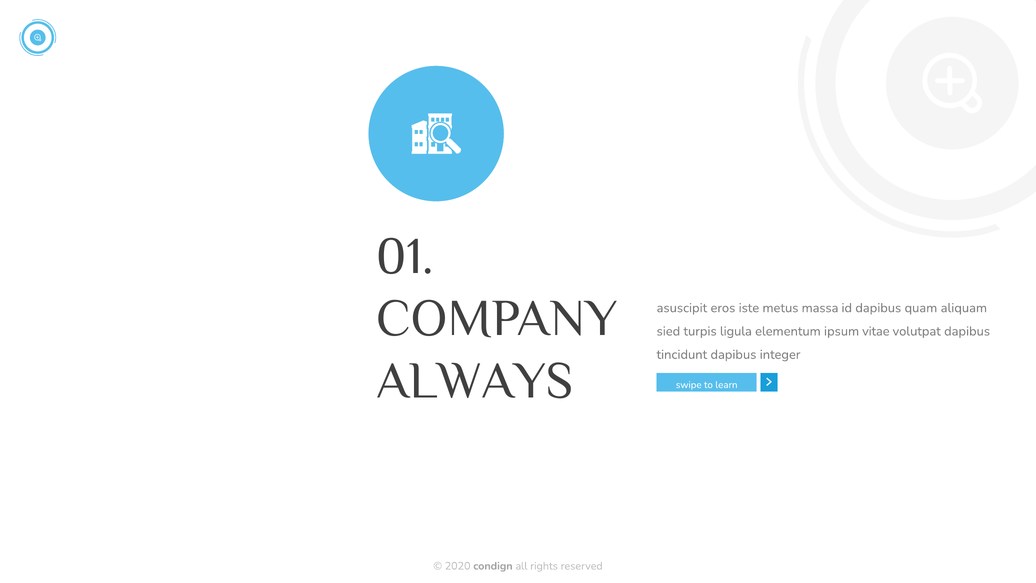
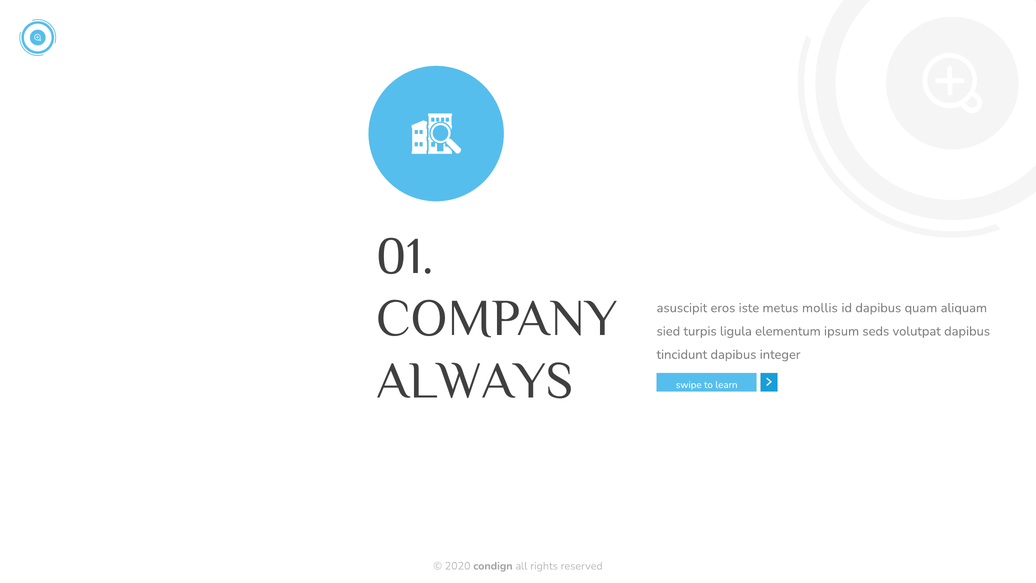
massa: massa -> mollis
vitae: vitae -> seds
